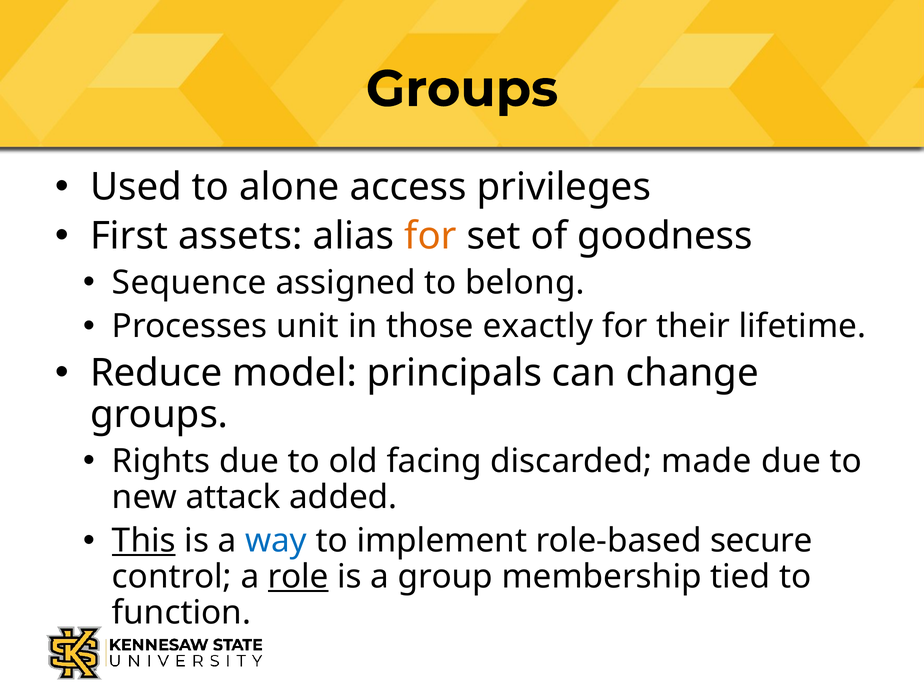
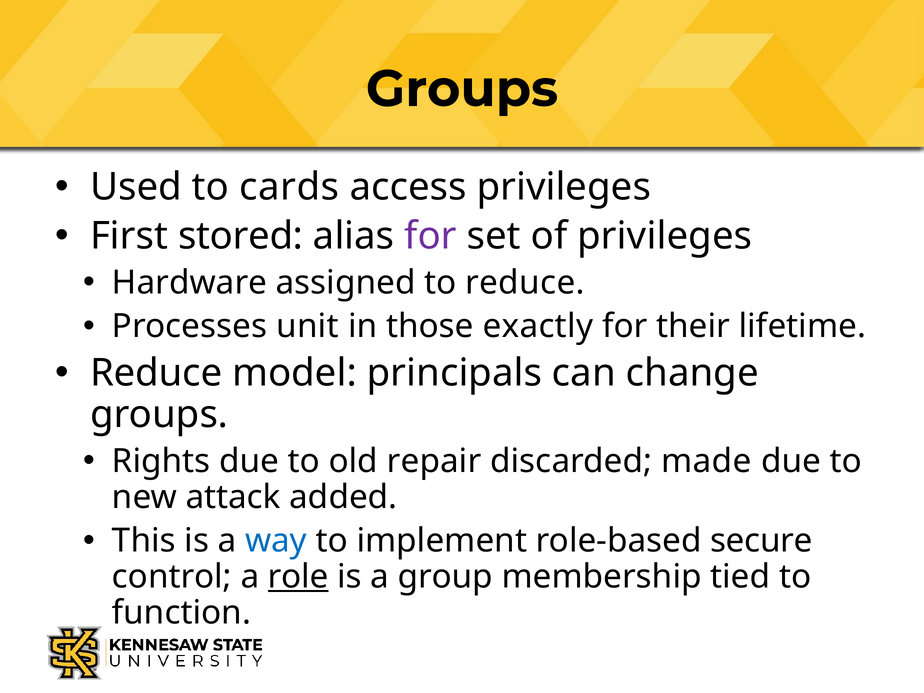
alone: alone -> cards
assets: assets -> stored
for at (431, 236) colour: orange -> purple
of goodness: goodness -> privileges
Sequence: Sequence -> Hardware
to belong: belong -> reduce
facing: facing -> repair
This underline: present -> none
